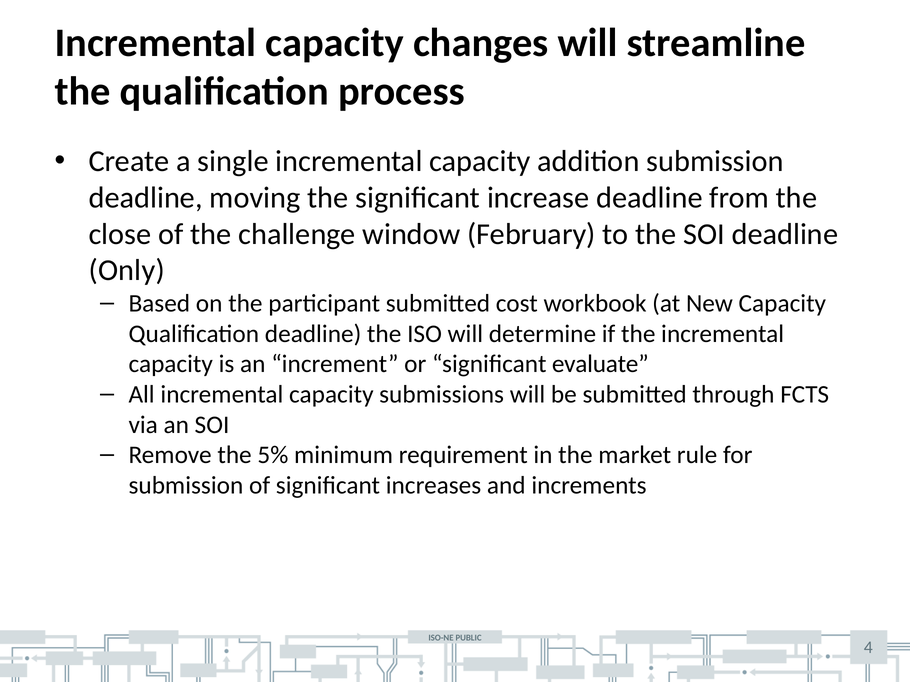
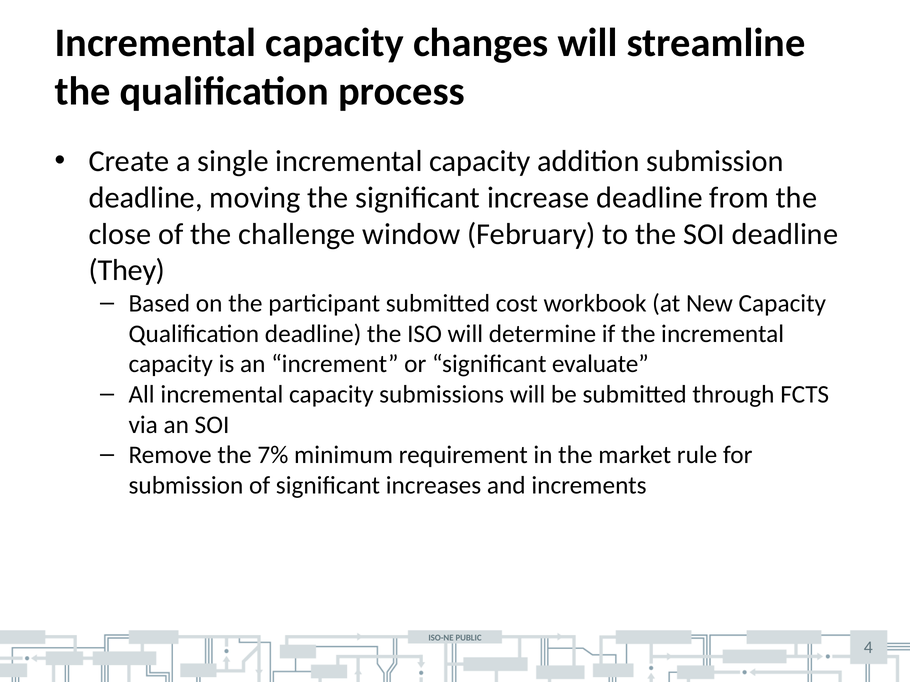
Only: Only -> They
5%: 5% -> 7%
